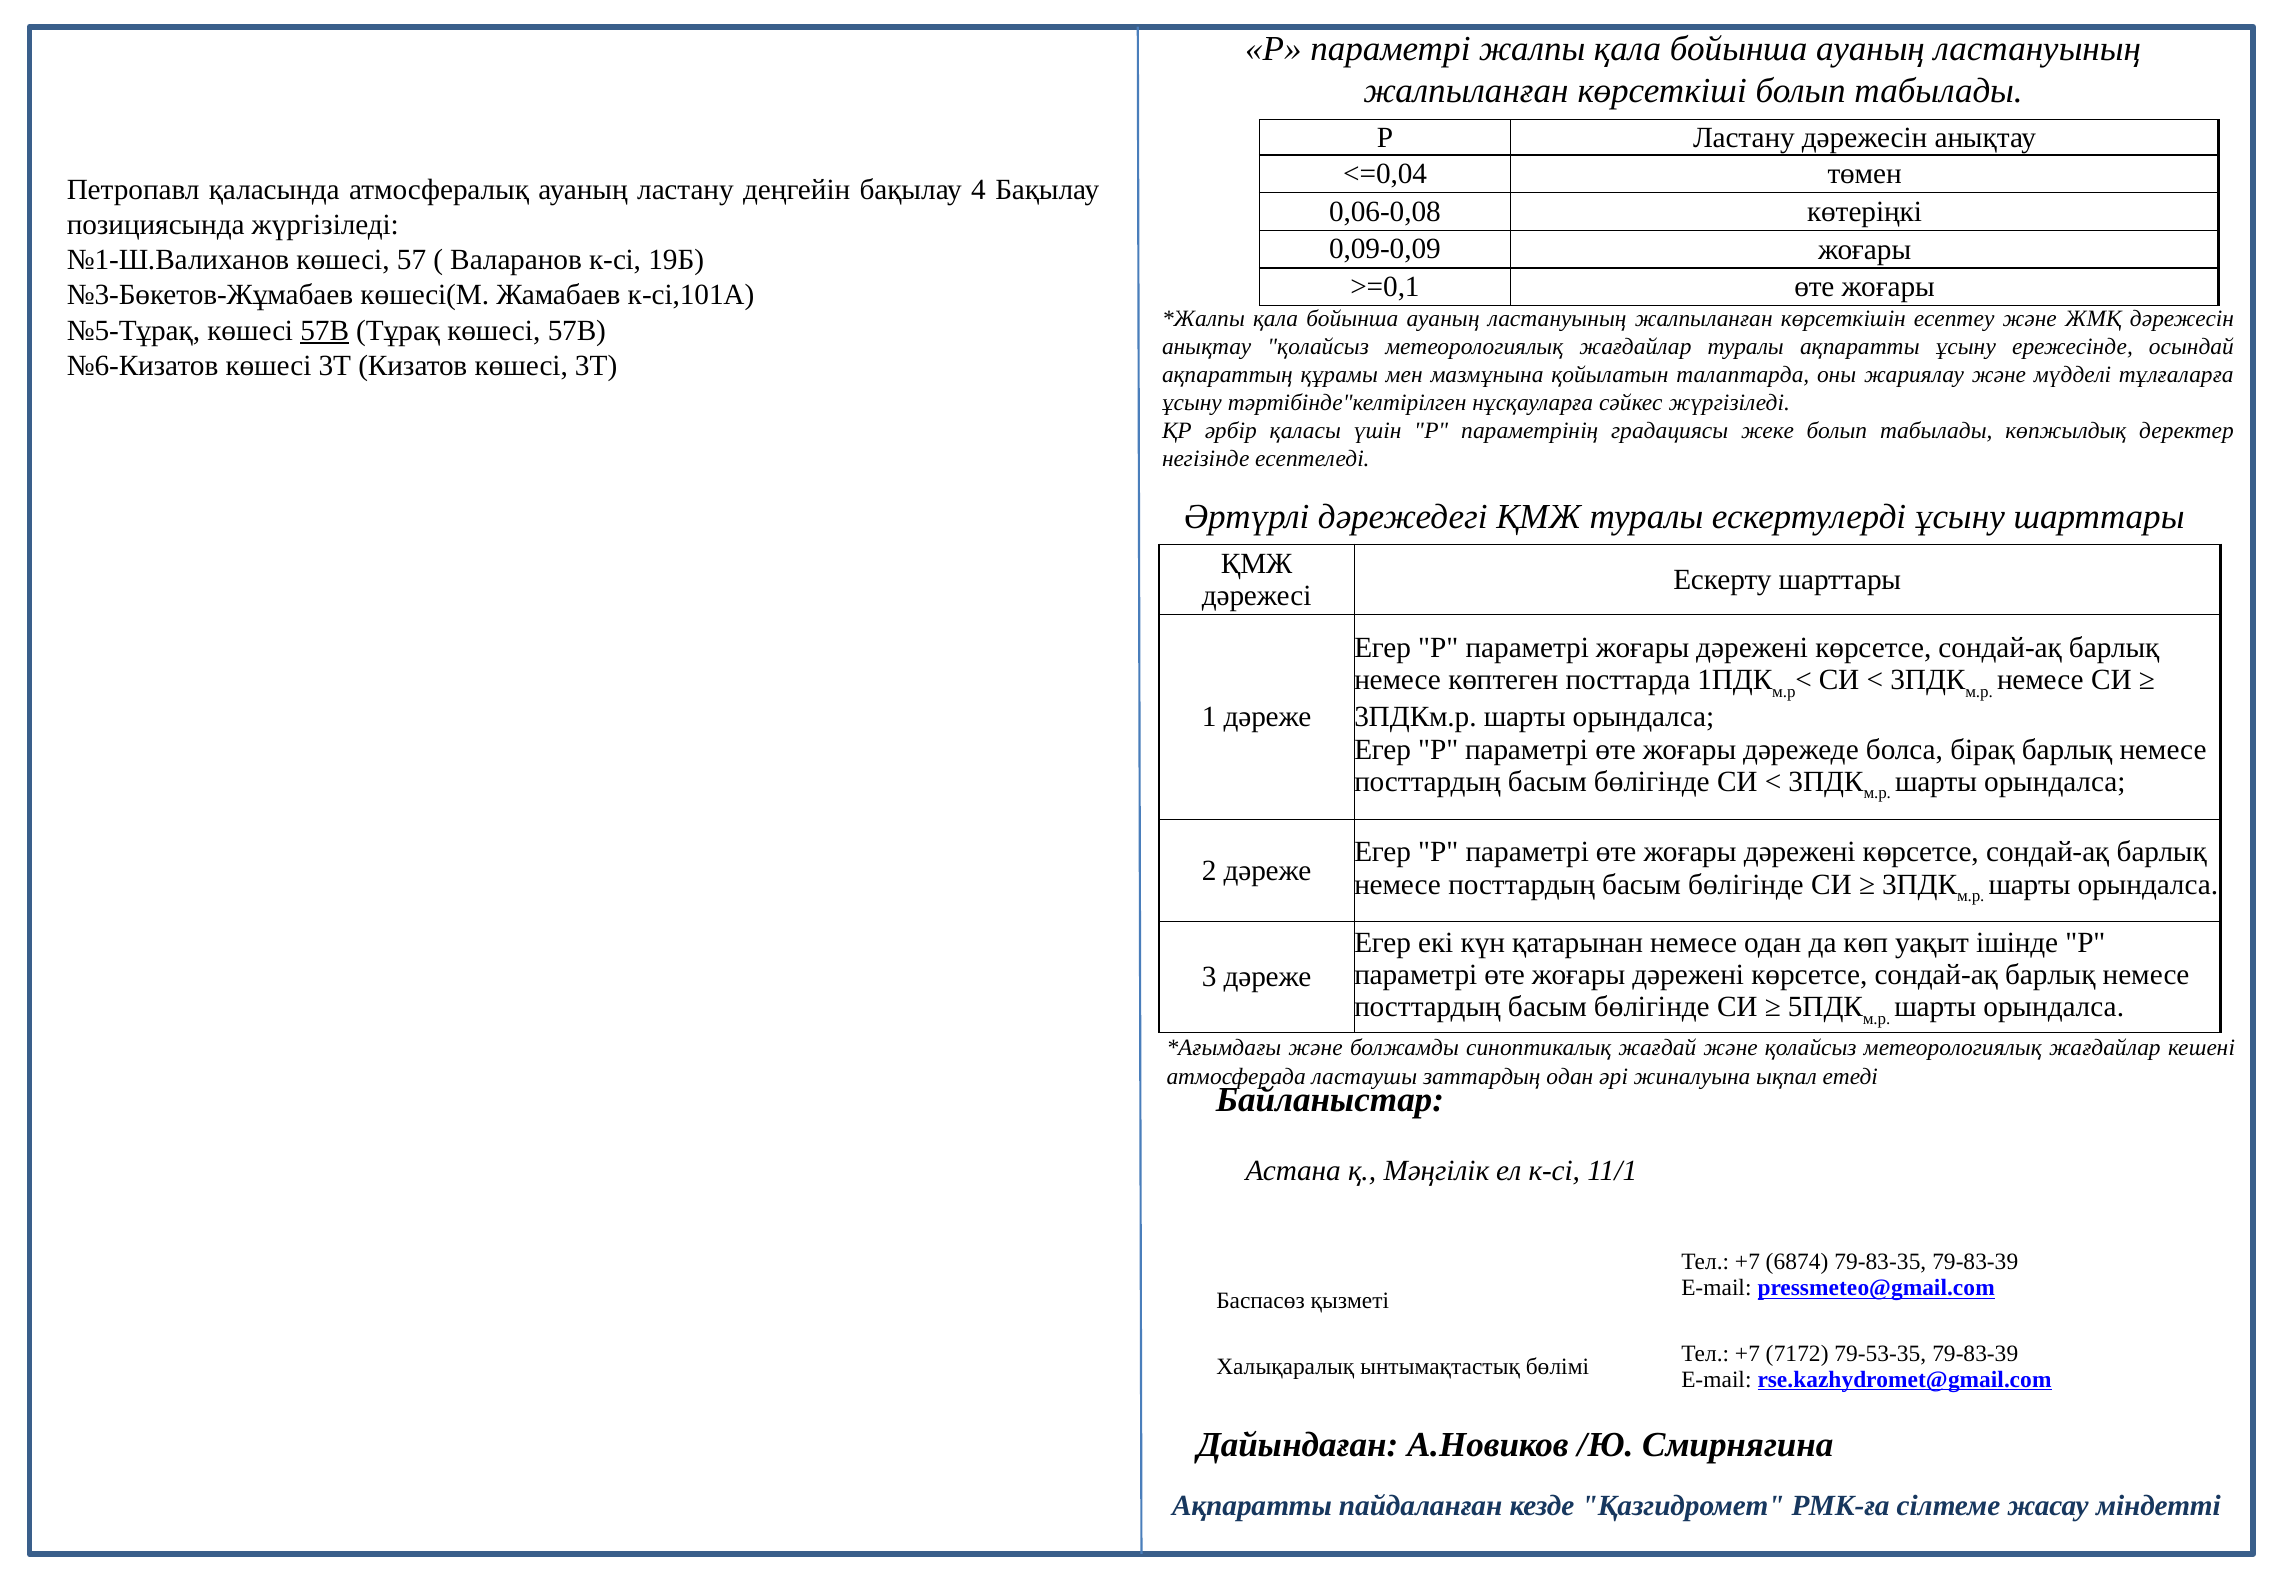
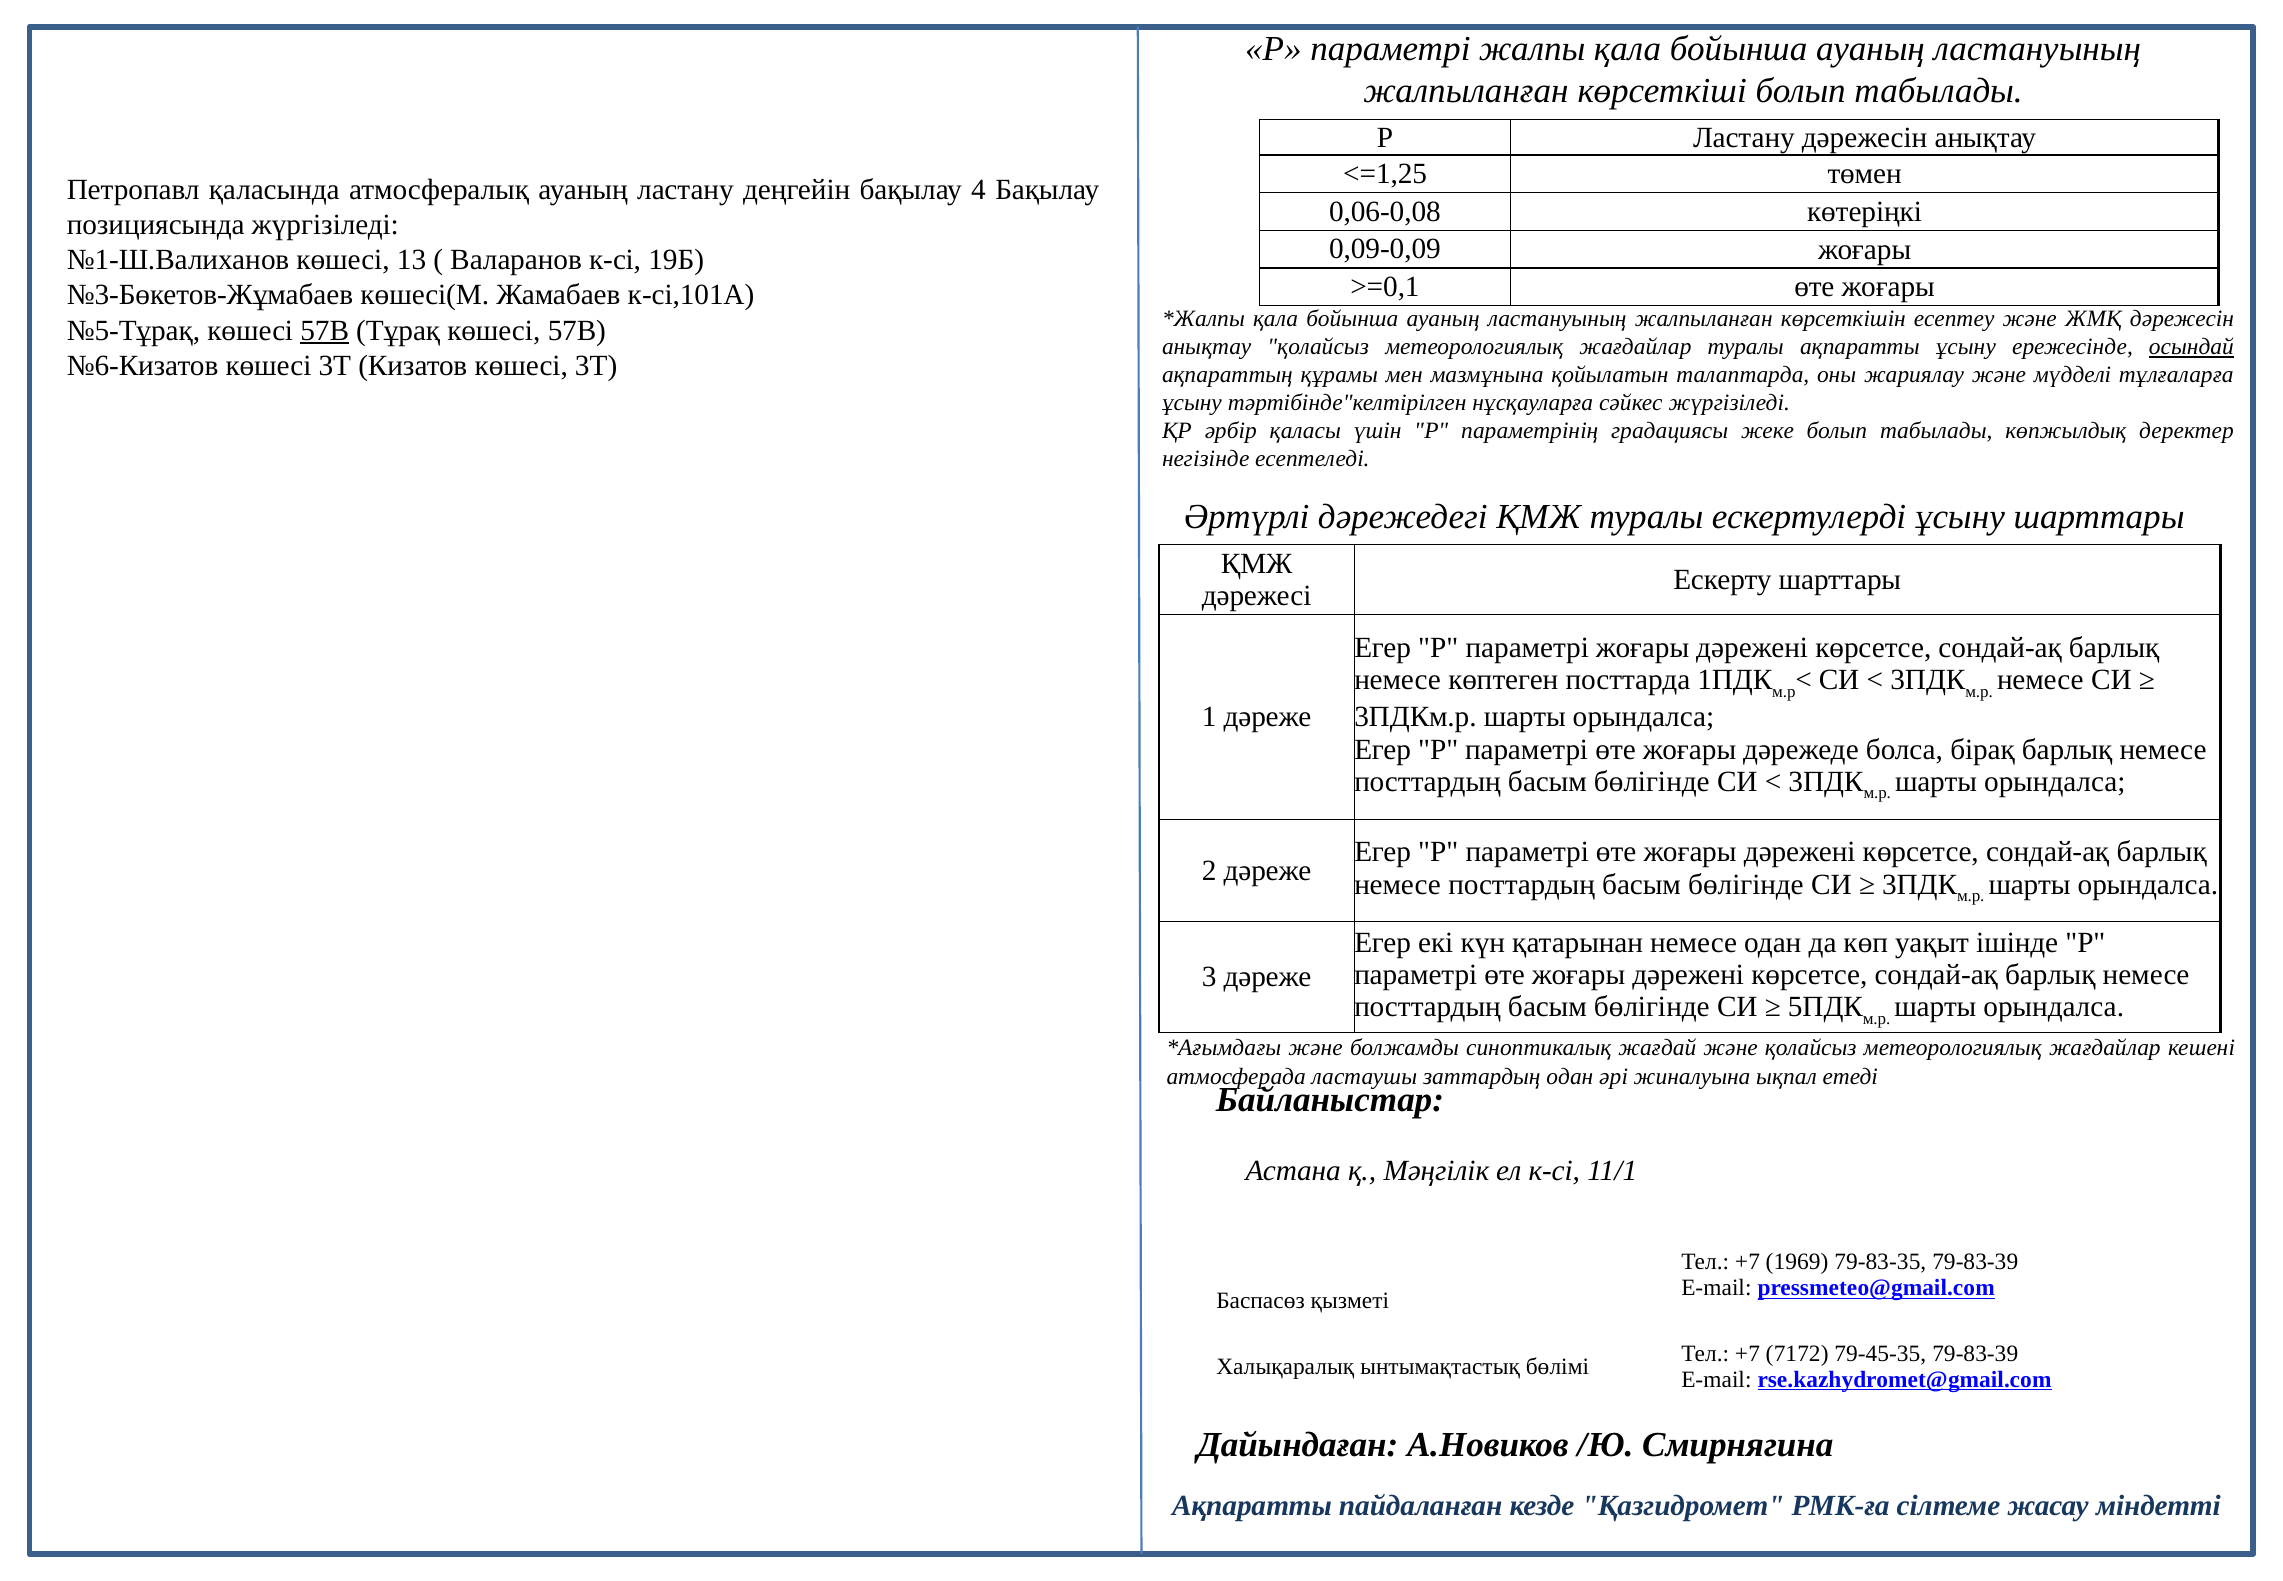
<=0,04: <=0,04 -> <=1,25
57: 57 -> 13
осындай underline: none -> present
6874: 6874 -> 1969
79-53-35: 79-53-35 -> 79-45-35
